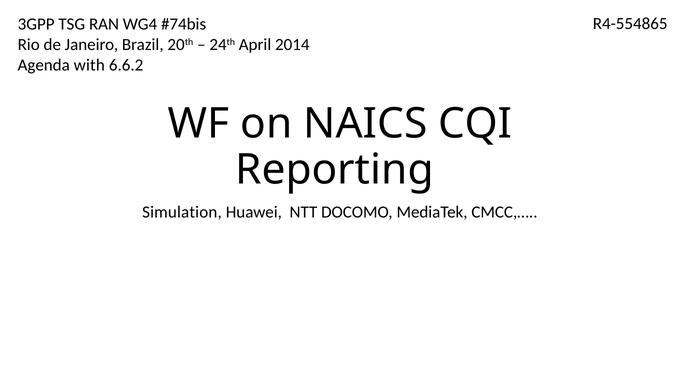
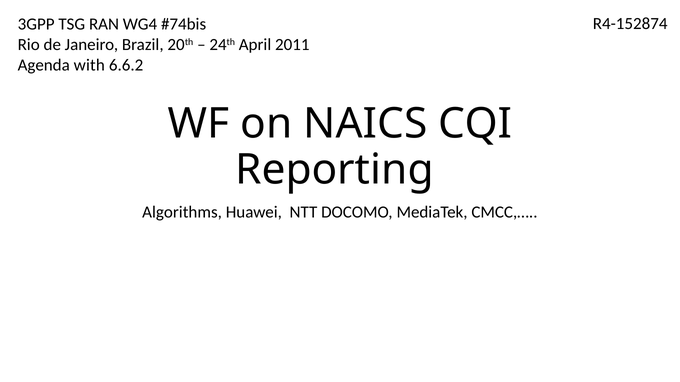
R4-554865: R4-554865 -> R4-152874
2014: 2014 -> 2011
Simulation: Simulation -> Algorithms
